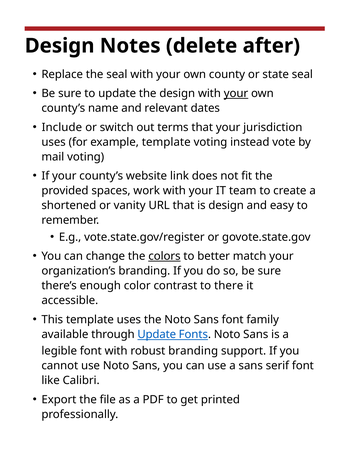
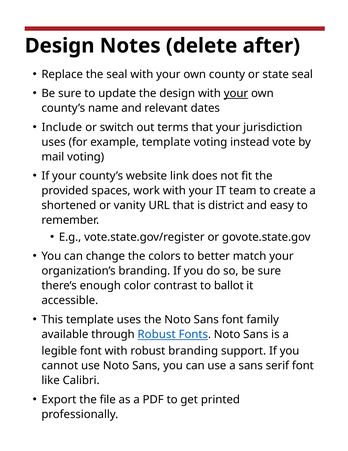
is design: design -> district
colors underline: present -> none
there: there -> ballot
through Update: Update -> Robust
